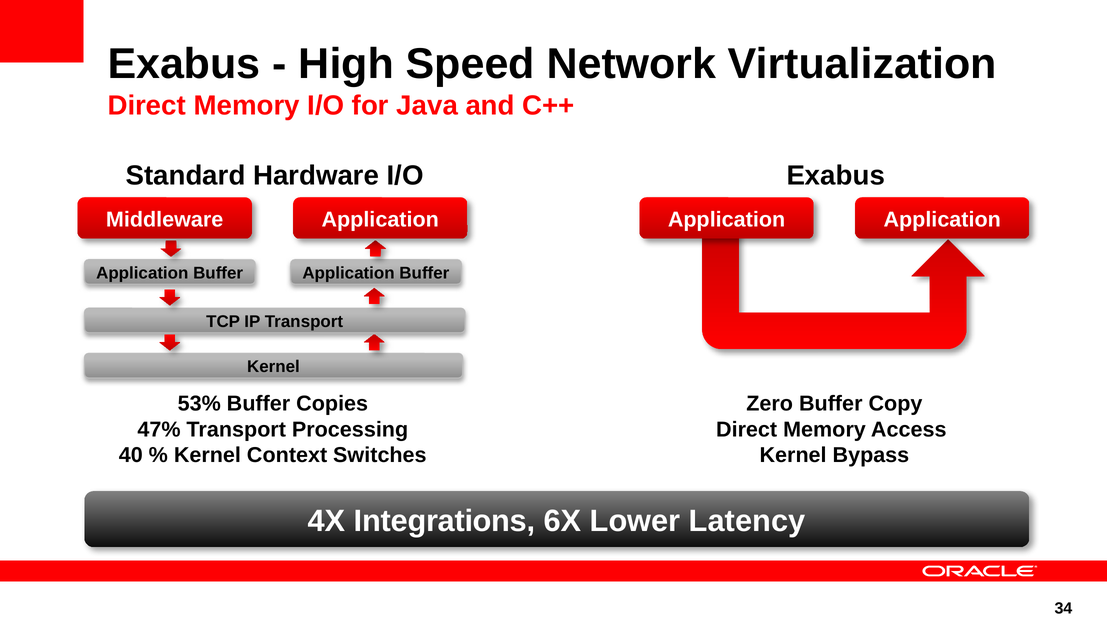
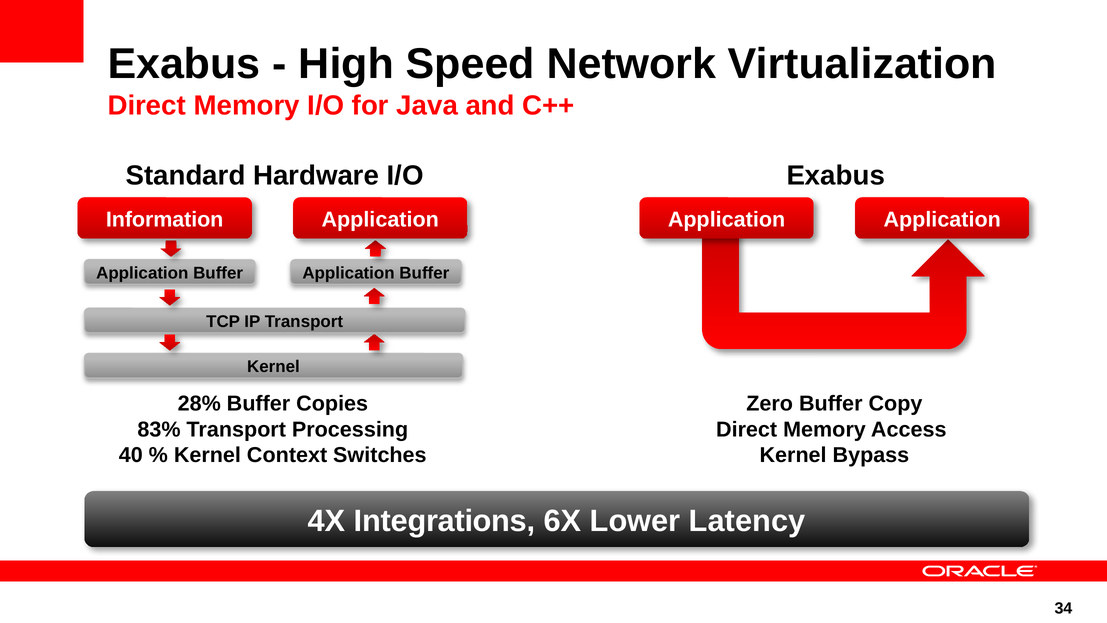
Middleware: Middleware -> Information
53%: 53% -> 28%
47%: 47% -> 83%
